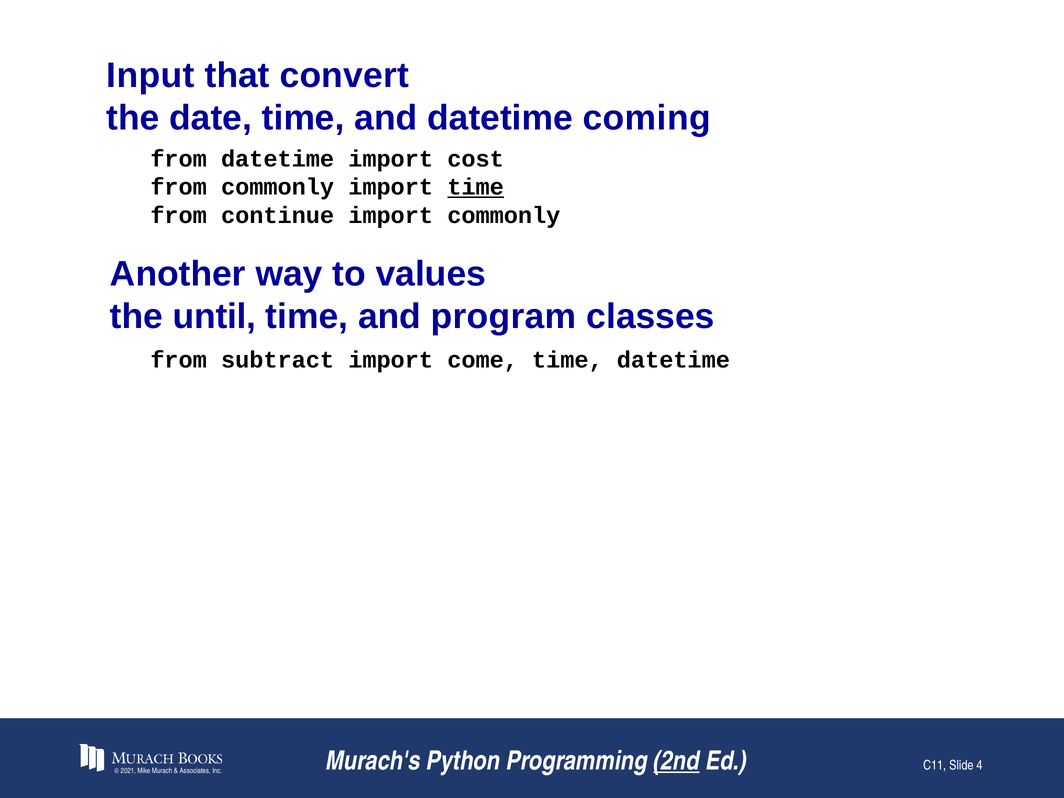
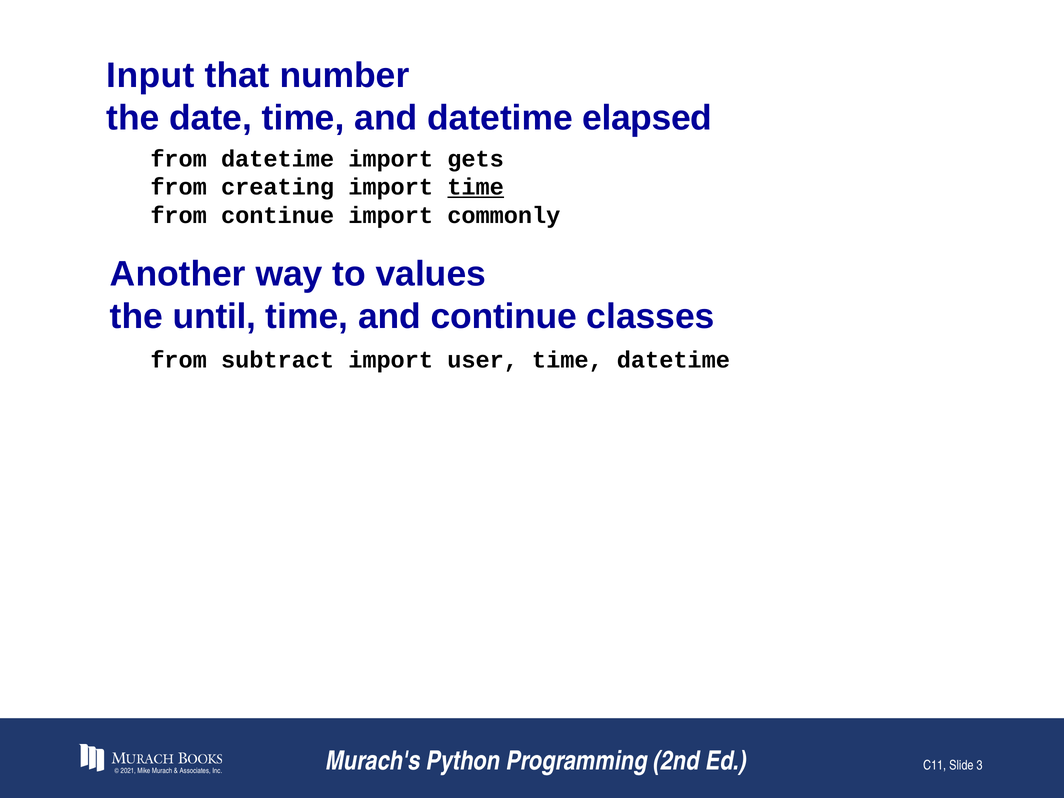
convert: convert -> number
coming: coming -> elapsed
cost: cost -> gets
from commonly: commonly -> creating
and program: program -> continue
come: come -> user
2nd underline: present -> none
4: 4 -> 3
